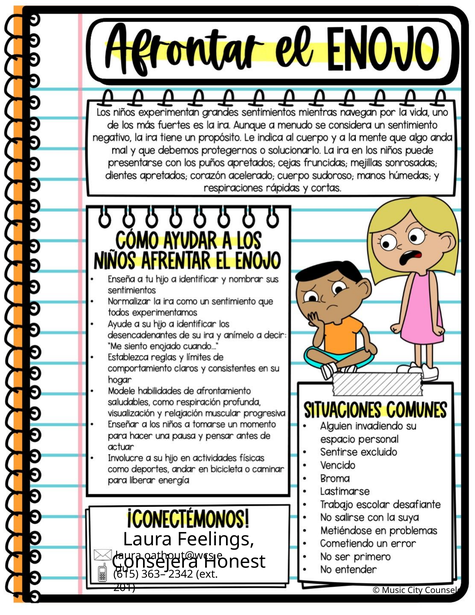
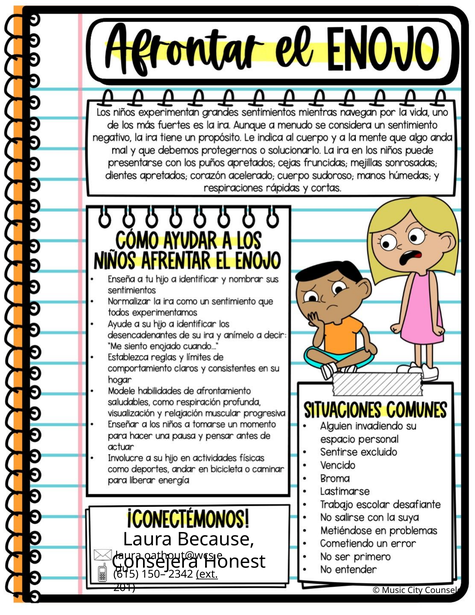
Feelings: Feelings -> Because
363–: 363– -> 150–
ext underline: none -> present
